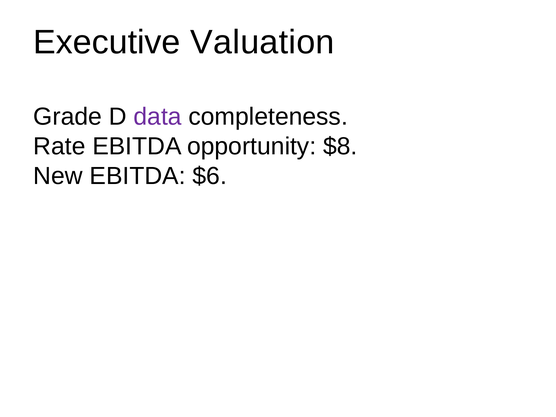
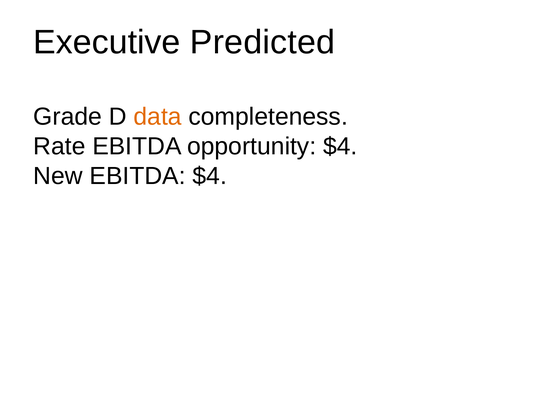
Valuation: Valuation -> Predicted
data colour: purple -> orange
opportunity $8: $8 -> $4
EBITDA $6: $6 -> $4
